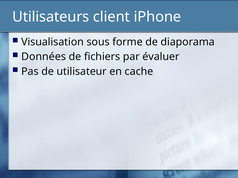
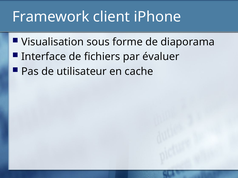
Utilisateurs: Utilisateurs -> Framework
Données: Données -> Interface
